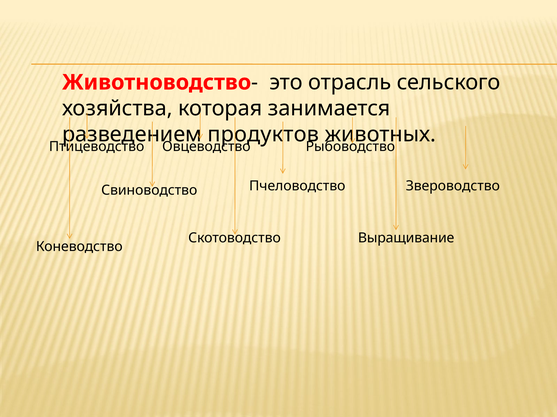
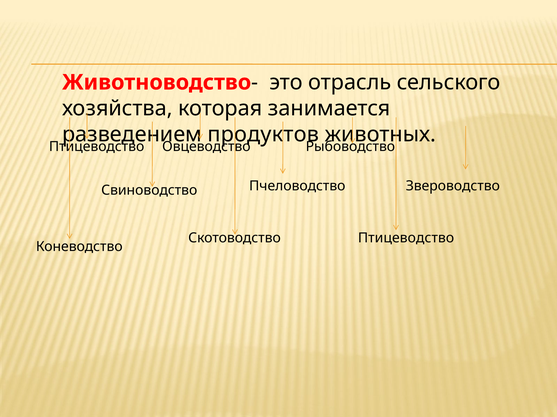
Скотоводство Выращивание: Выращивание -> Птицеводство
